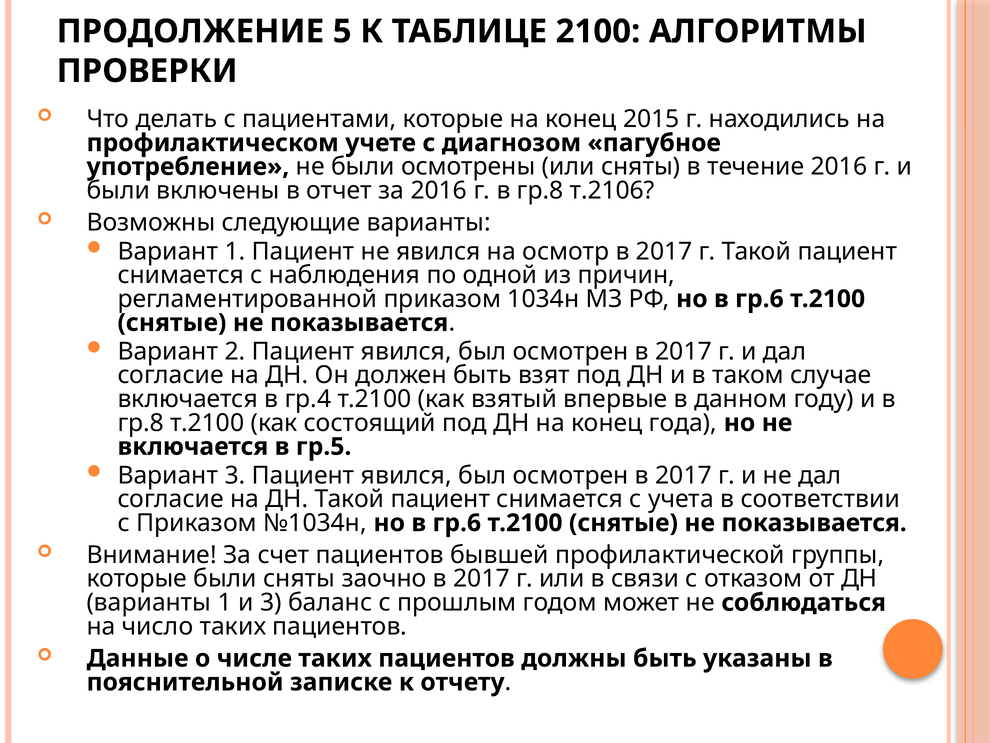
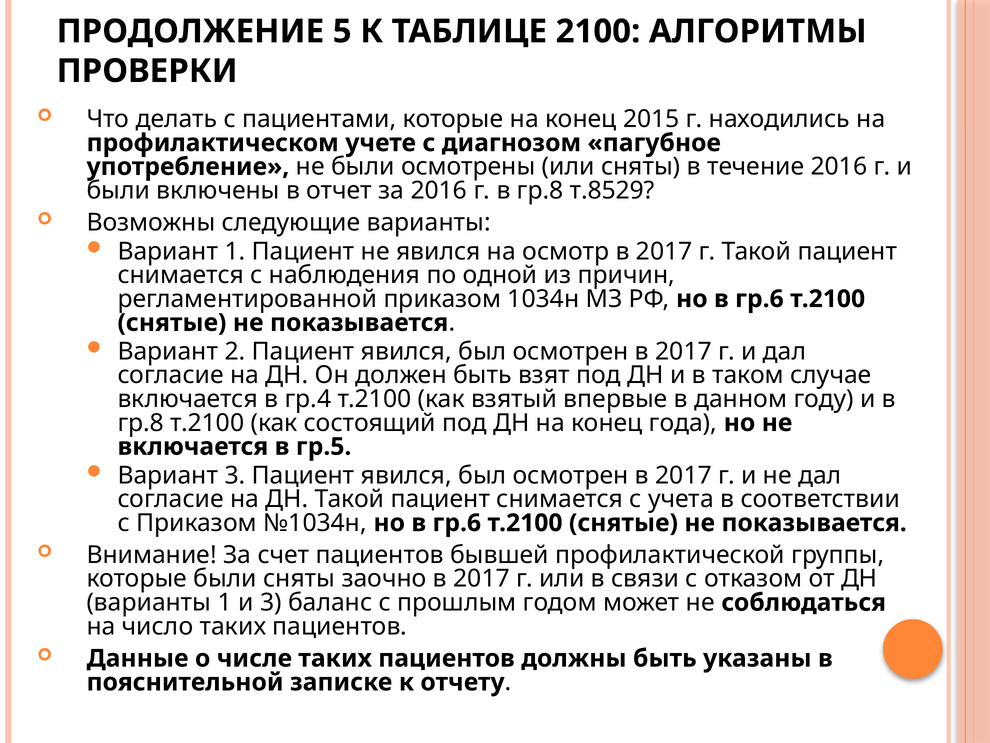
т.2106: т.2106 -> т.8529
